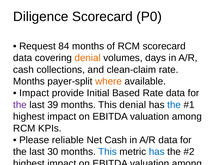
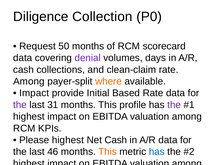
Diligence Scorecard: Scorecard -> Collection
84: 84 -> 50
denial at (88, 58) colour: orange -> purple
Months at (29, 81): Months -> Among
39: 39 -> 31
This denial: denial -> profile
the at (174, 105) colour: blue -> purple
Please reliable: reliable -> highest
30: 30 -> 46
This at (108, 152) colour: blue -> orange
